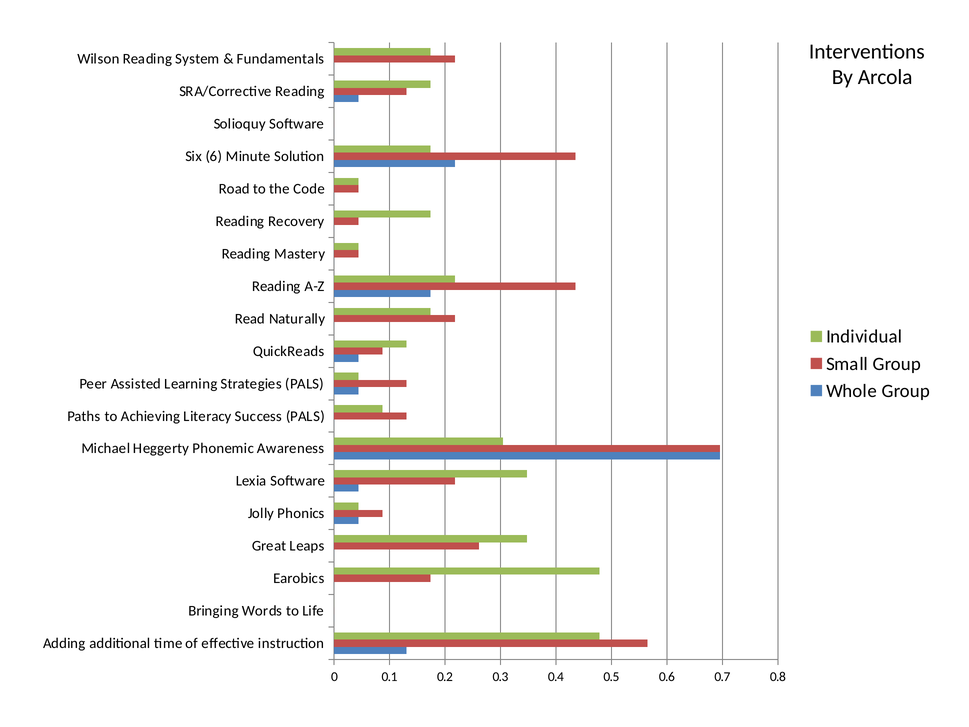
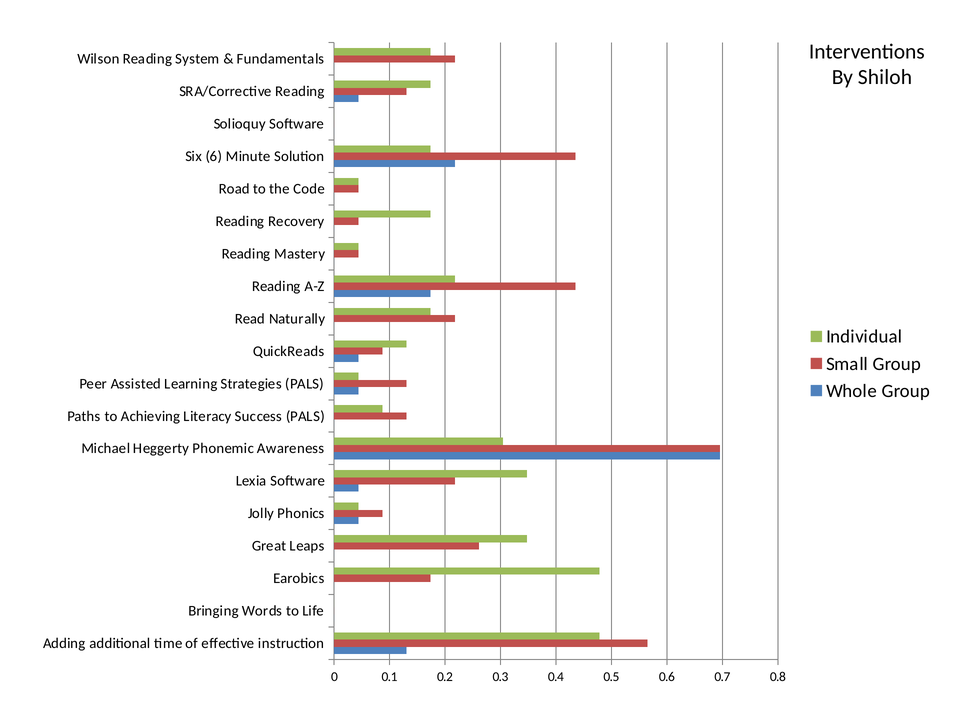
Arcola: Arcola -> Shiloh
